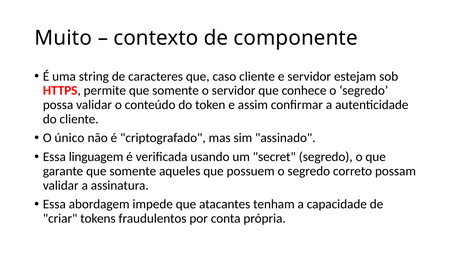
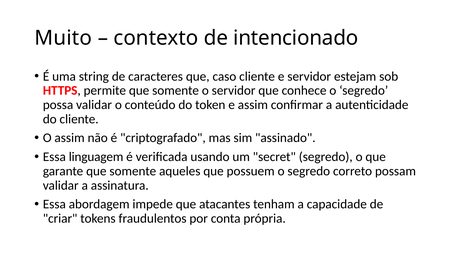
componente: componente -> intencionado
O único: único -> assim
